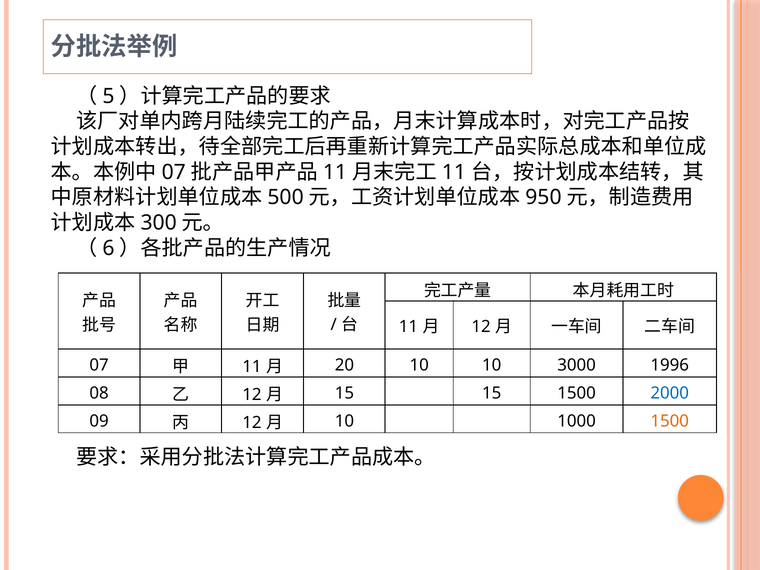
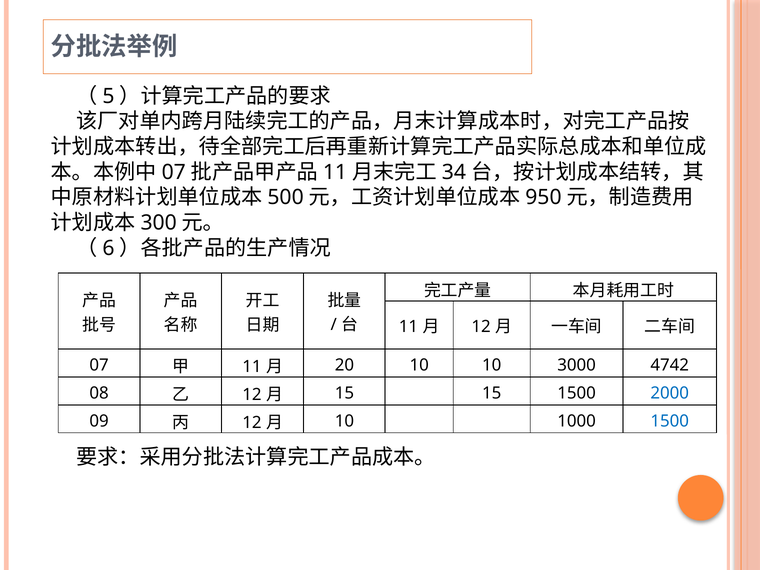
11 at (454, 172): 11 -> 34
1996: 1996 -> 4742
1500 at (670, 421) colour: orange -> blue
